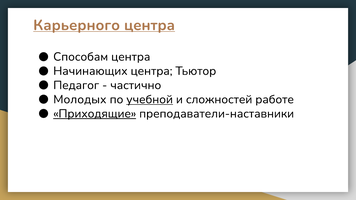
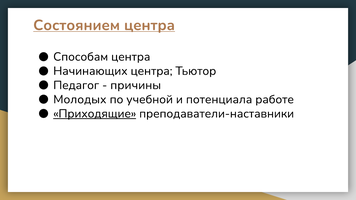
Карьерного: Карьерного -> Состоянием
частично: частично -> причины
учебной underline: present -> none
сложностей: сложностей -> потенциала
